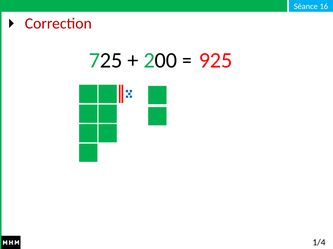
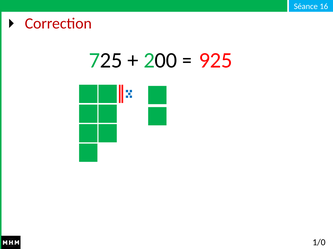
1/4: 1/4 -> 1/0
